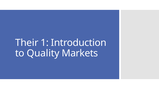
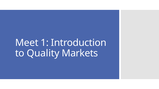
Their: Their -> Meet
